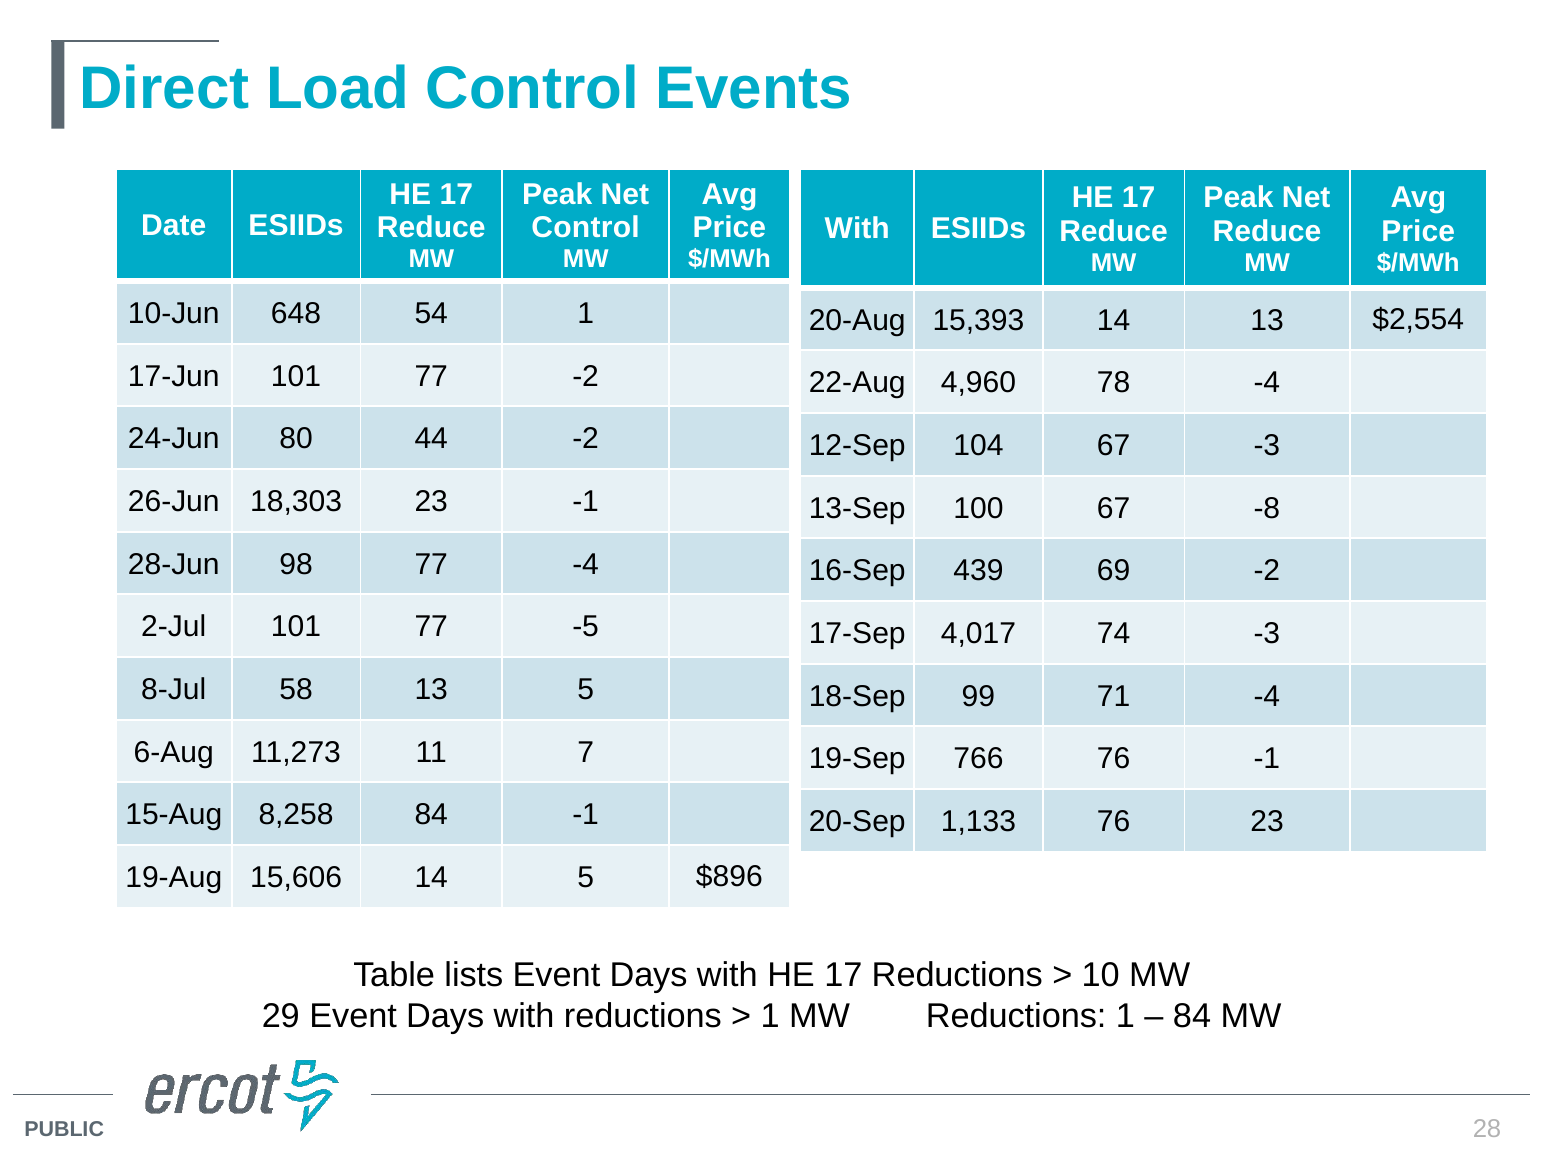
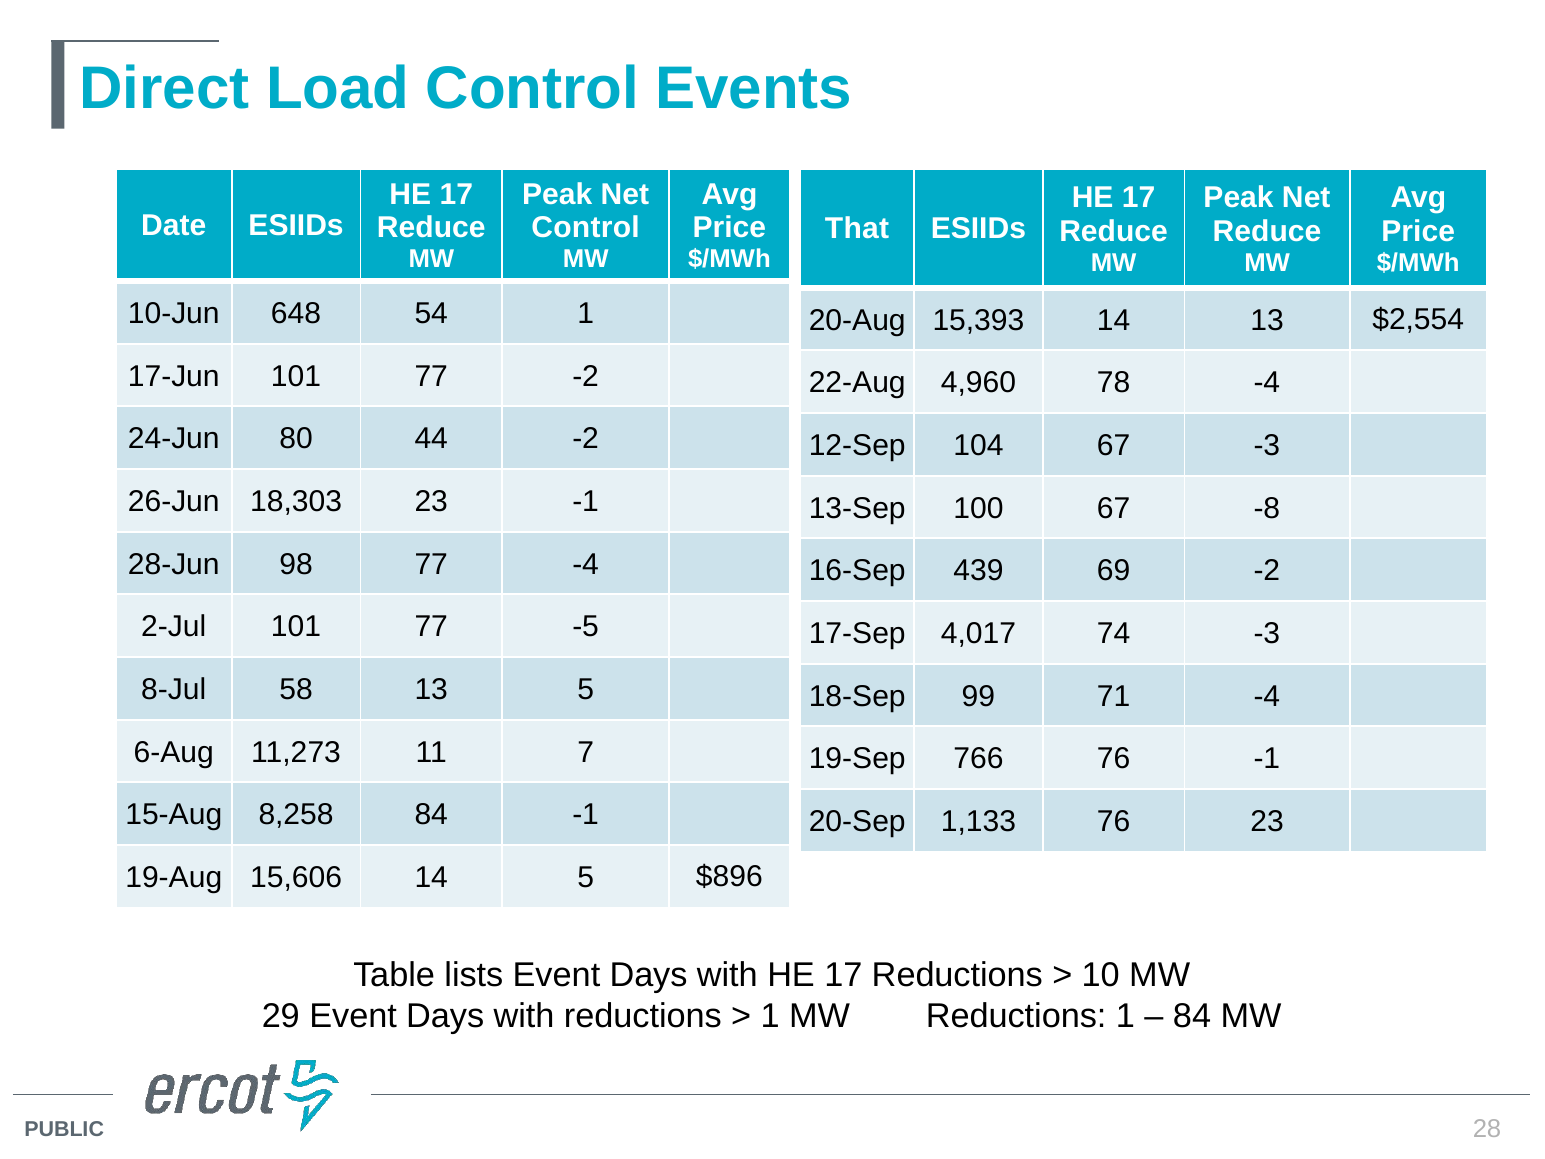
With at (857, 229): With -> That
